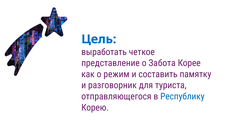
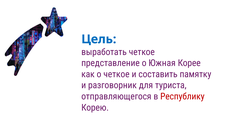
Забота: Забота -> Южная
о режим: режим -> четкое
Республику colour: blue -> red
